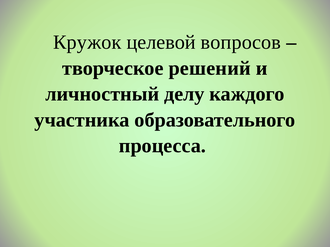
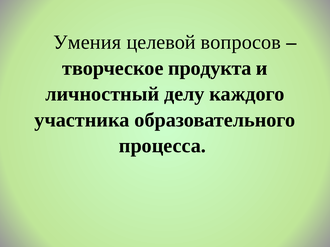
Кружок: Кружок -> Умения
решений: решений -> продукта
